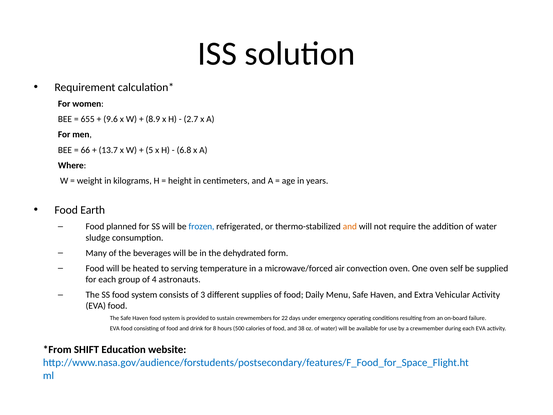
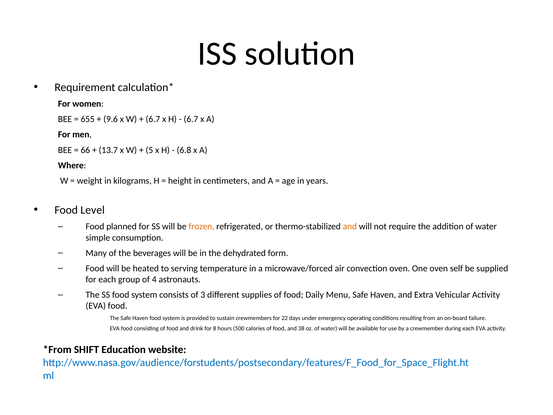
8.9 at (153, 119): 8.9 -> 6.7
2.7 at (191, 119): 2.7 -> 6.7
Earth: Earth -> Level
frozen colour: blue -> orange
sludge: sludge -> simple
